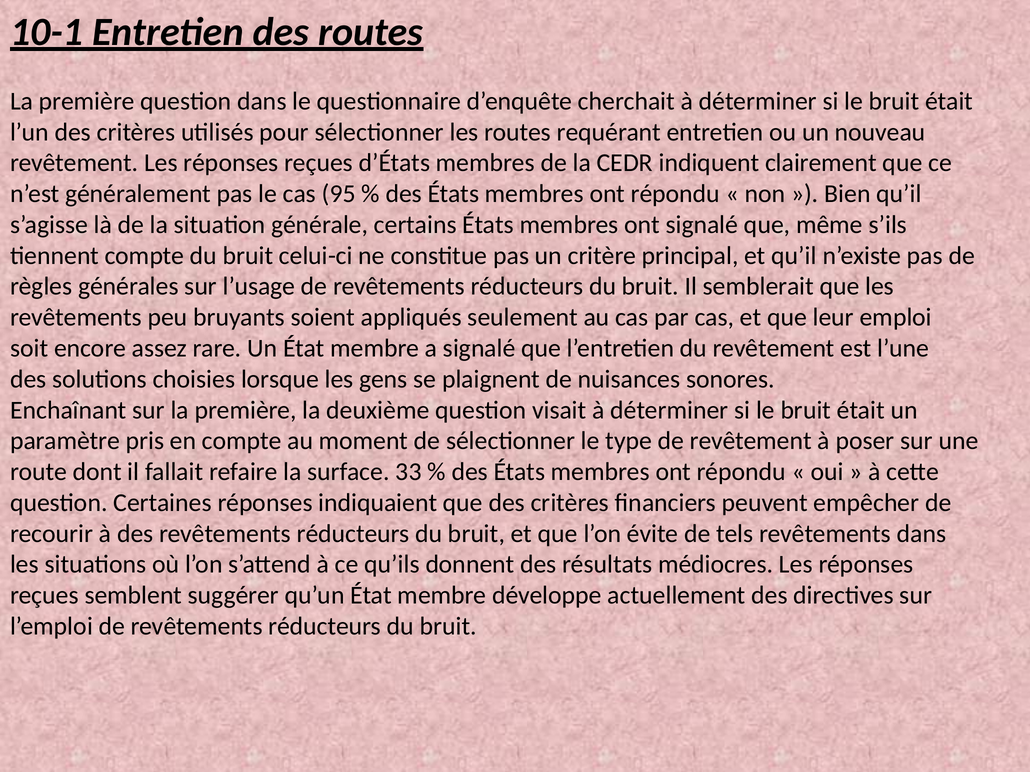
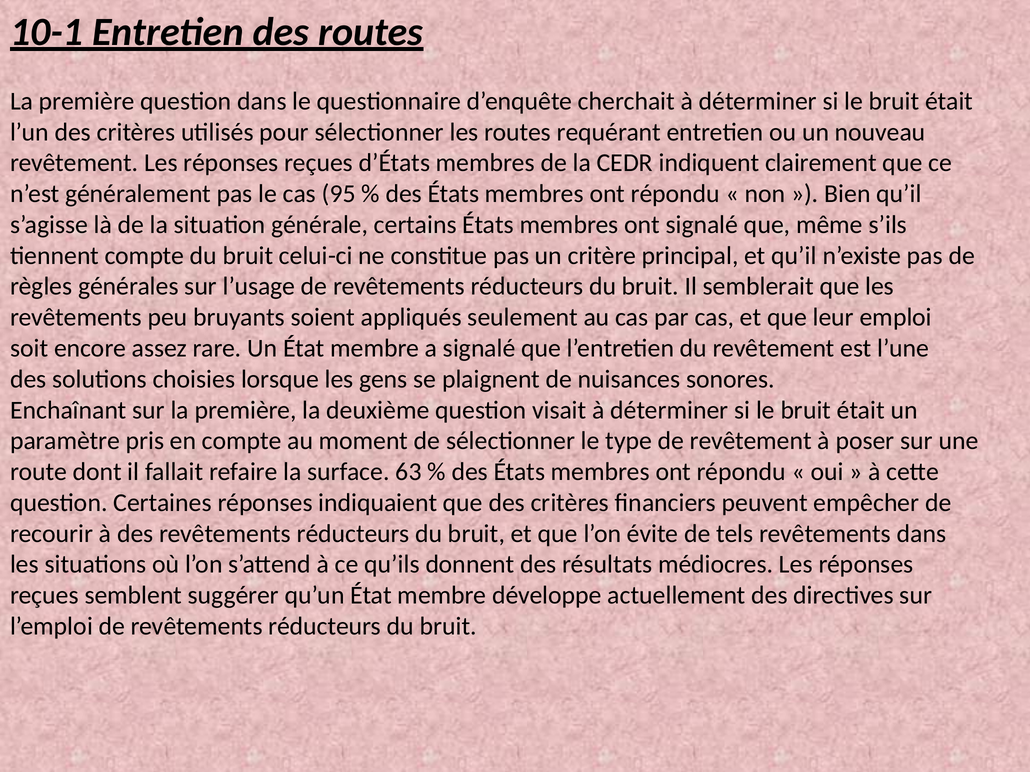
33: 33 -> 63
